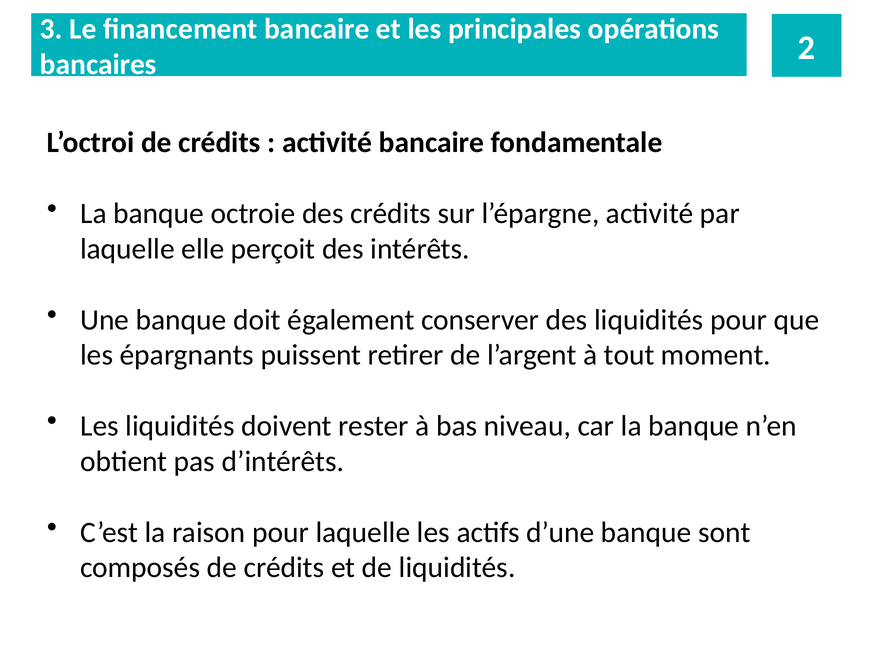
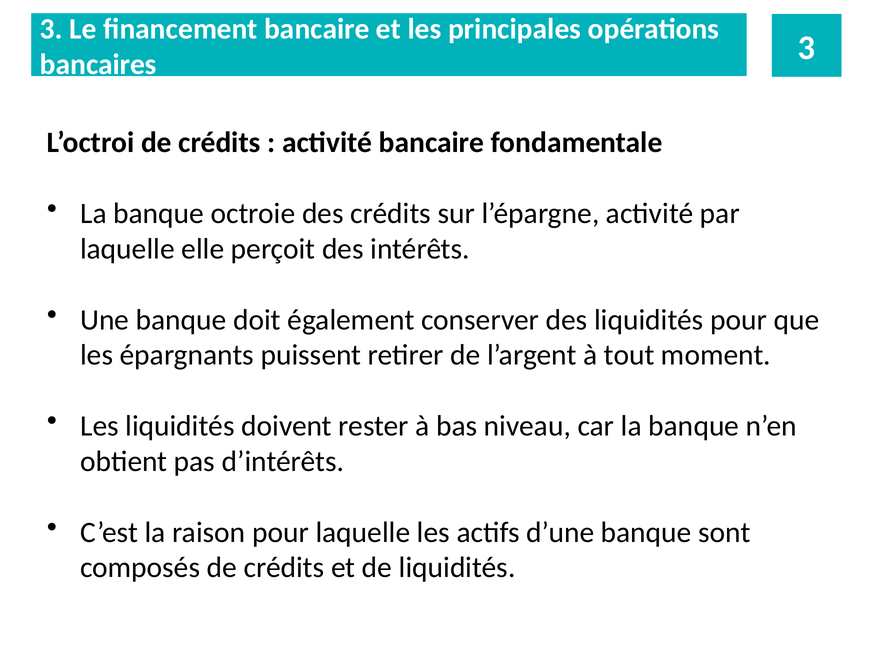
bancaires 2: 2 -> 3
